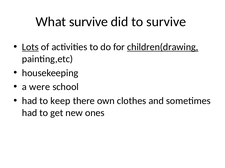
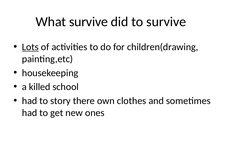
children(drawing underline: present -> none
were: were -> killed
keep: keep -> story
